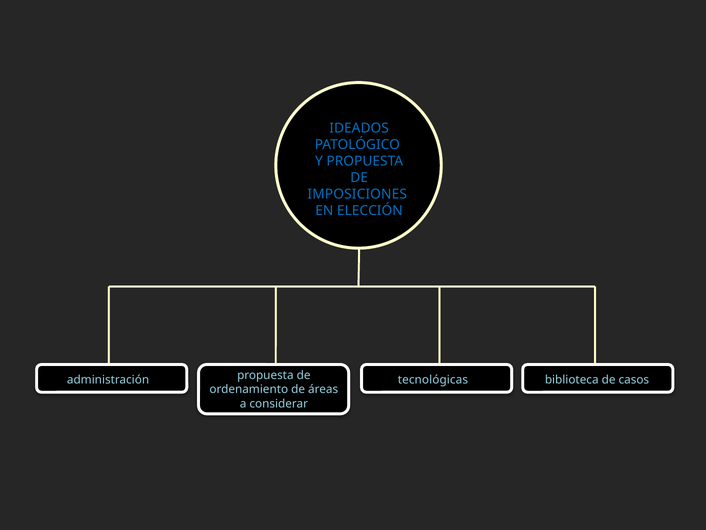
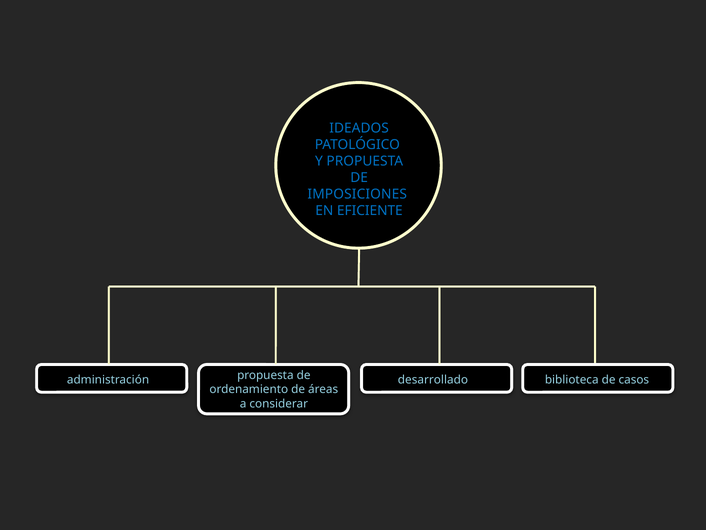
ELECCIÓN: ELECCIÓN -> EFICIENTE
tecnológicas: tecnológicas -> desarrollado
